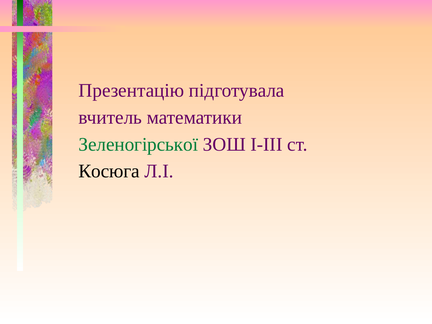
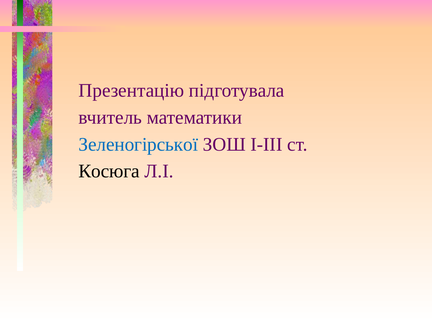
Зеленогірської colour: green -> blue
